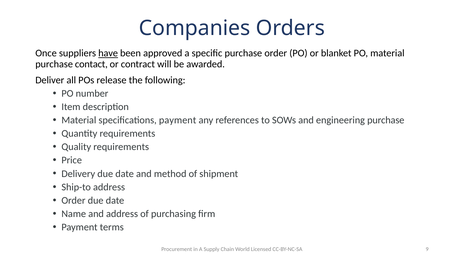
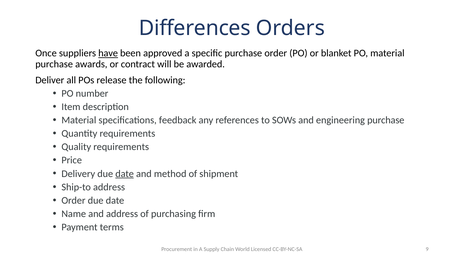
Companies: Companies -> Differences
contact: contact -> awards
specifications payment: payment -> feedback
date at (125, 174) underline: none -> present
